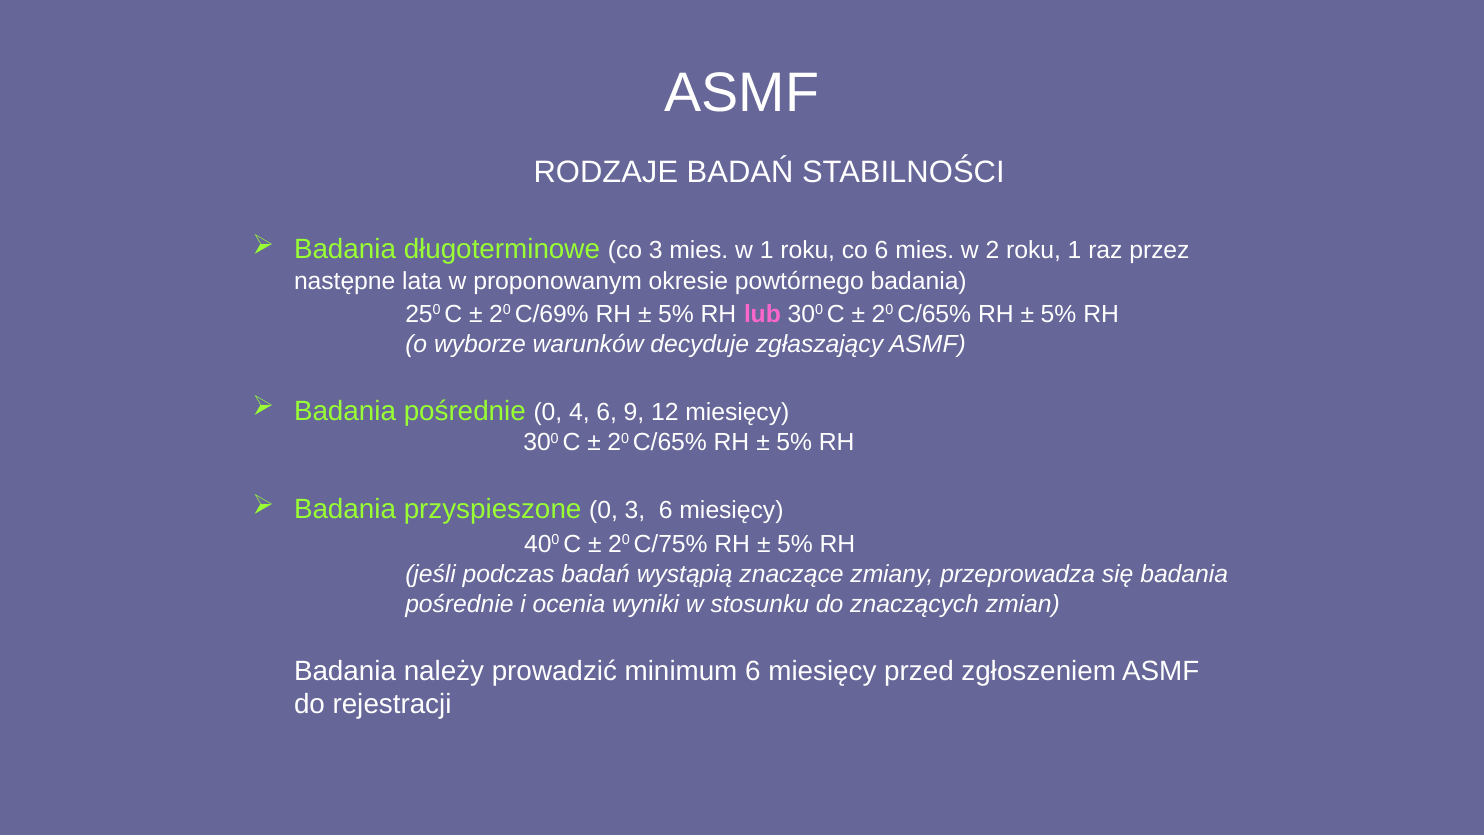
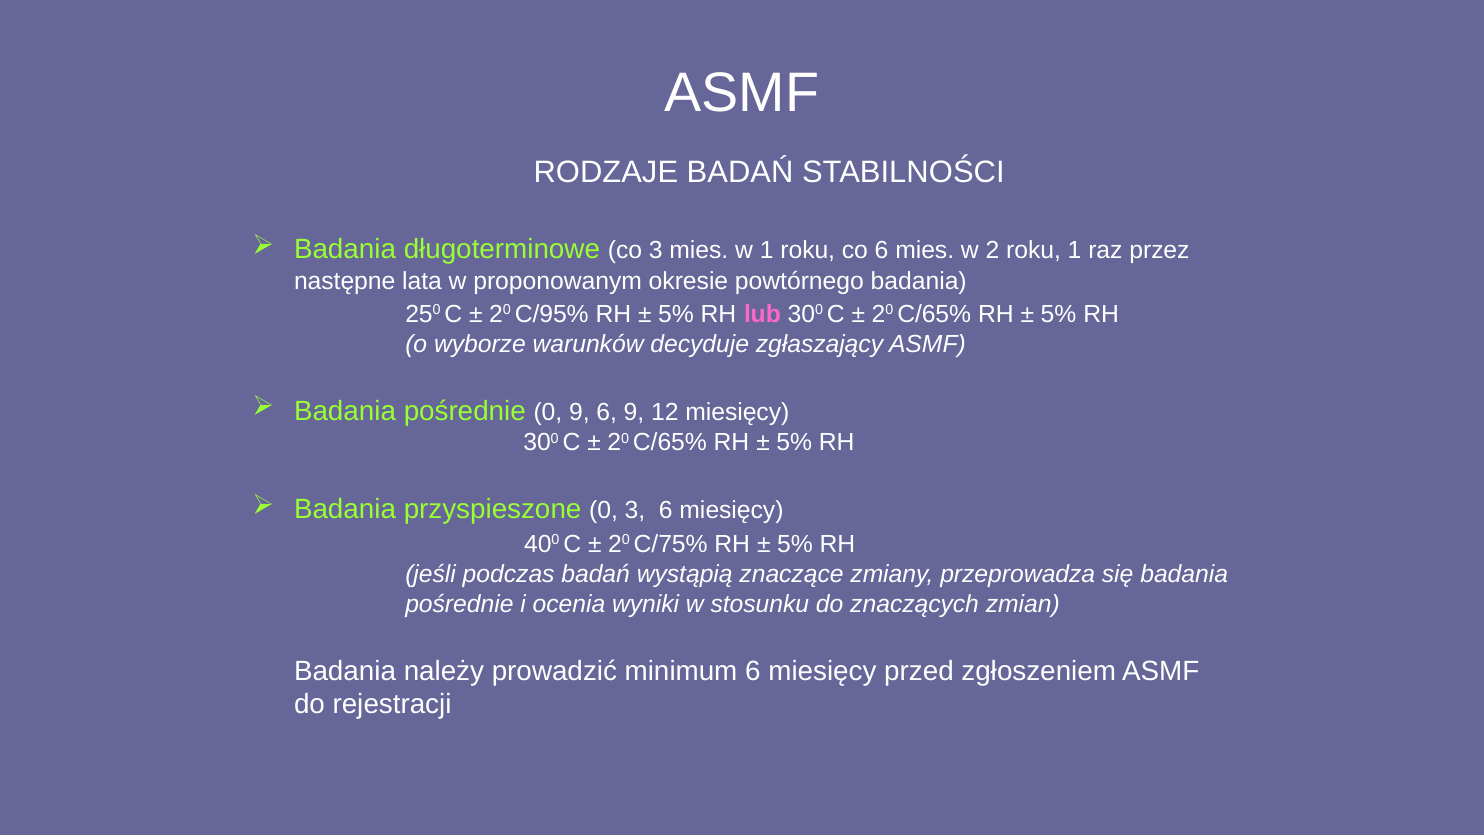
C/69%: C/69% -> C/95%
0 4: 4 -> 9
